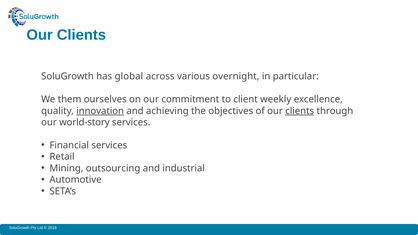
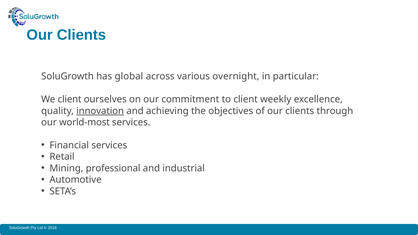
We them: them -> client
clients at (300, 111) underline: present -> none
world-story: world-story -> world-most
outsourcing: outsourcing -> professional
